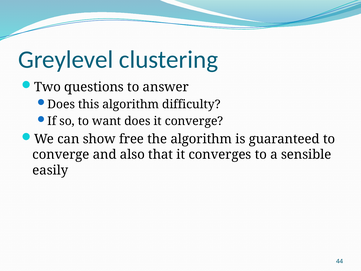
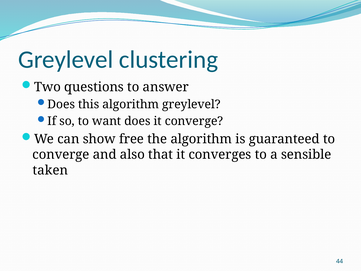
algorithm difficulty: difficulty -> greylevel
easily: easily -> taken
